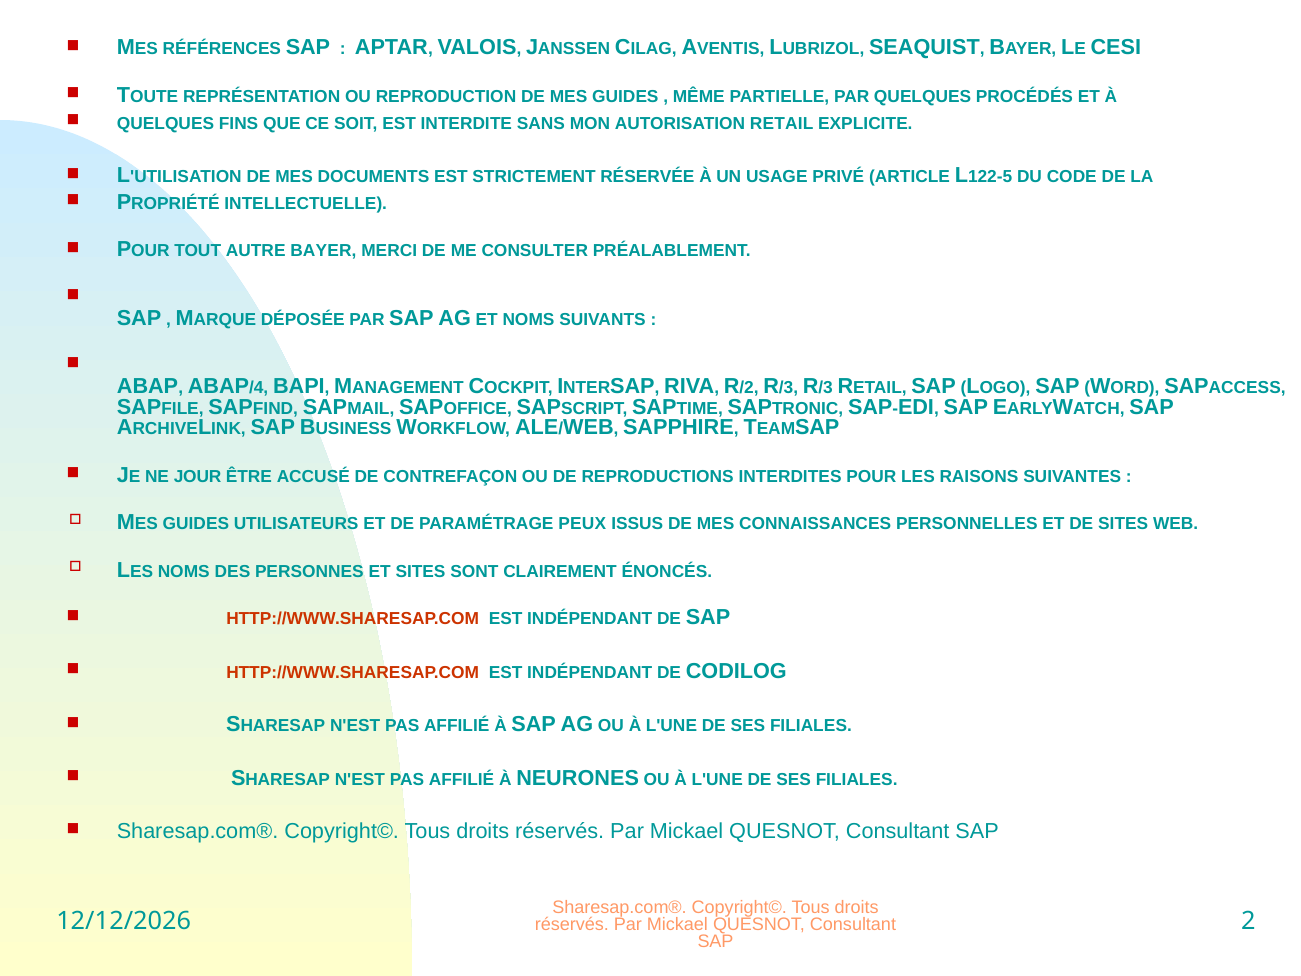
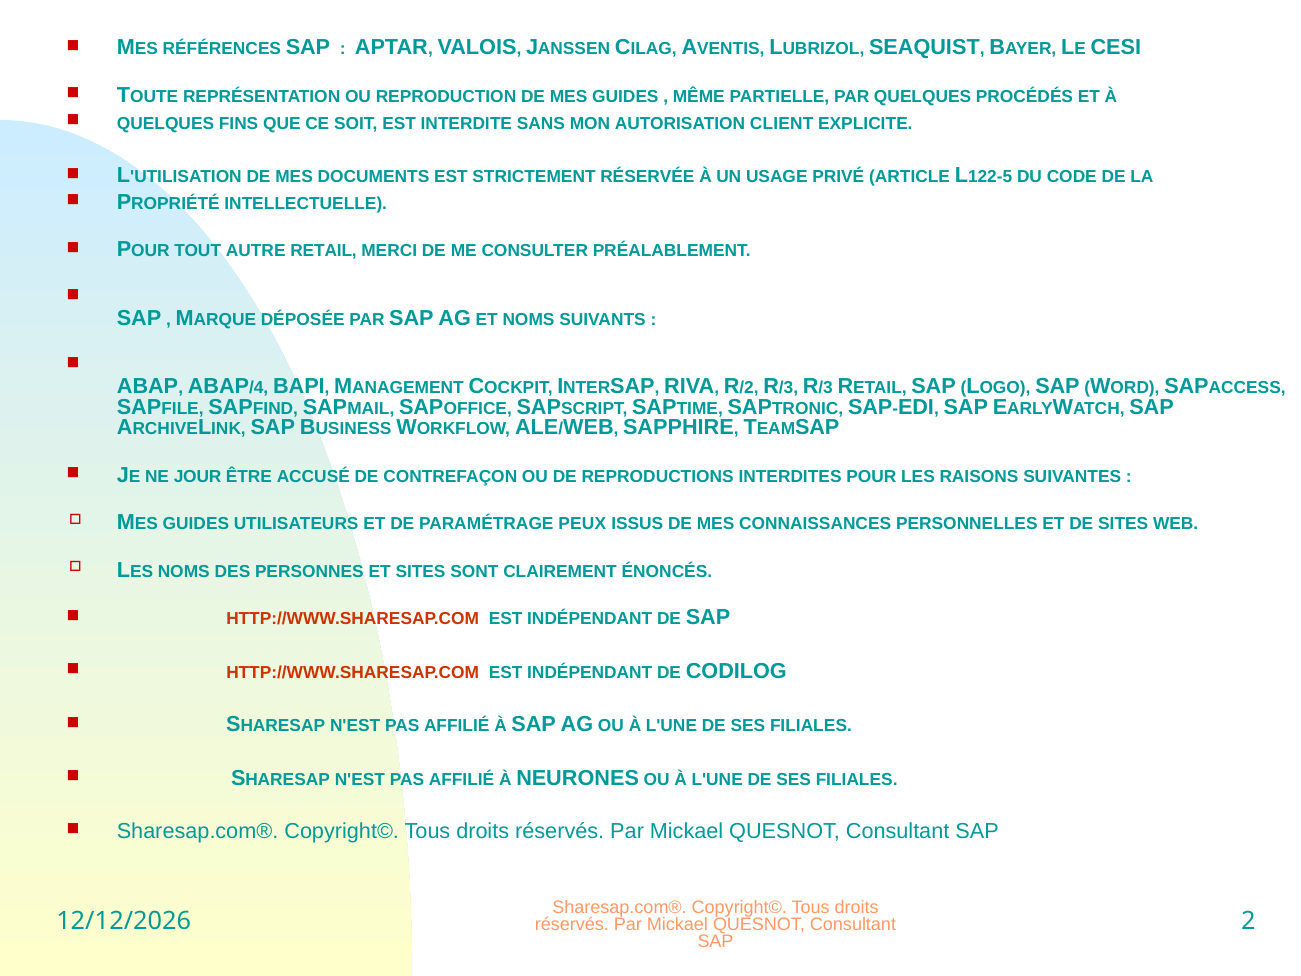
AUTORISATION RETAIL: RETAIL -> CLIENT
AUTRE BAYER: BAYER -> RETAIL
